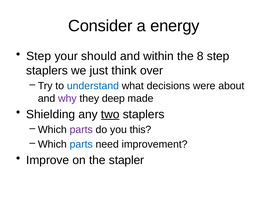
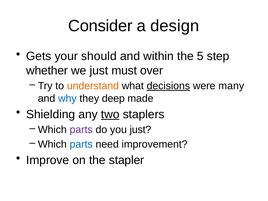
energy: energy -> design
Step at (39, 56): Step -> Gets
8: 8 -> 5
staplers at (47, 71): staplers -> whether
think: think -> must
understand colour: blue -> orange
decisions underline: none -> present
about: about -> many
why colour: purple -> blue
you this: this -> just
